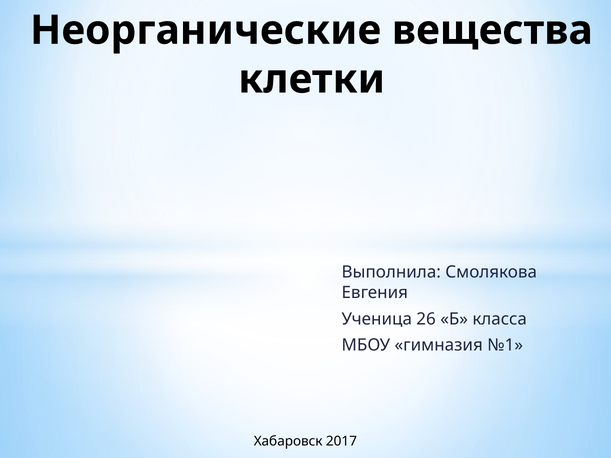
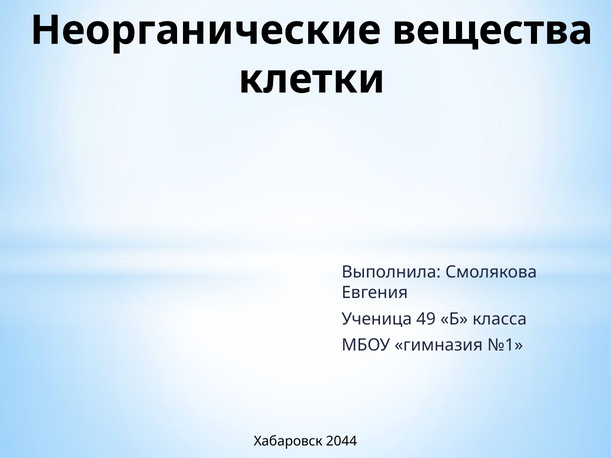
26: 26 -> 49
2017: 2017 -> 2044
